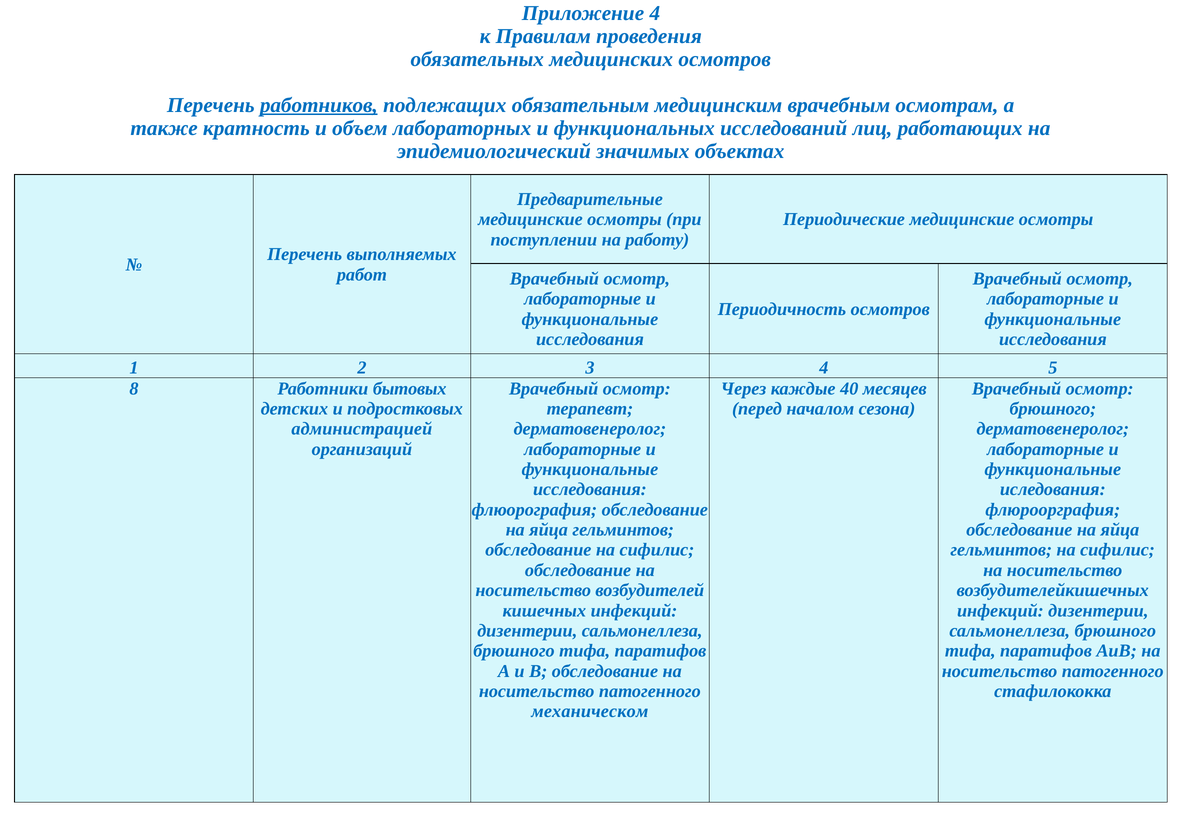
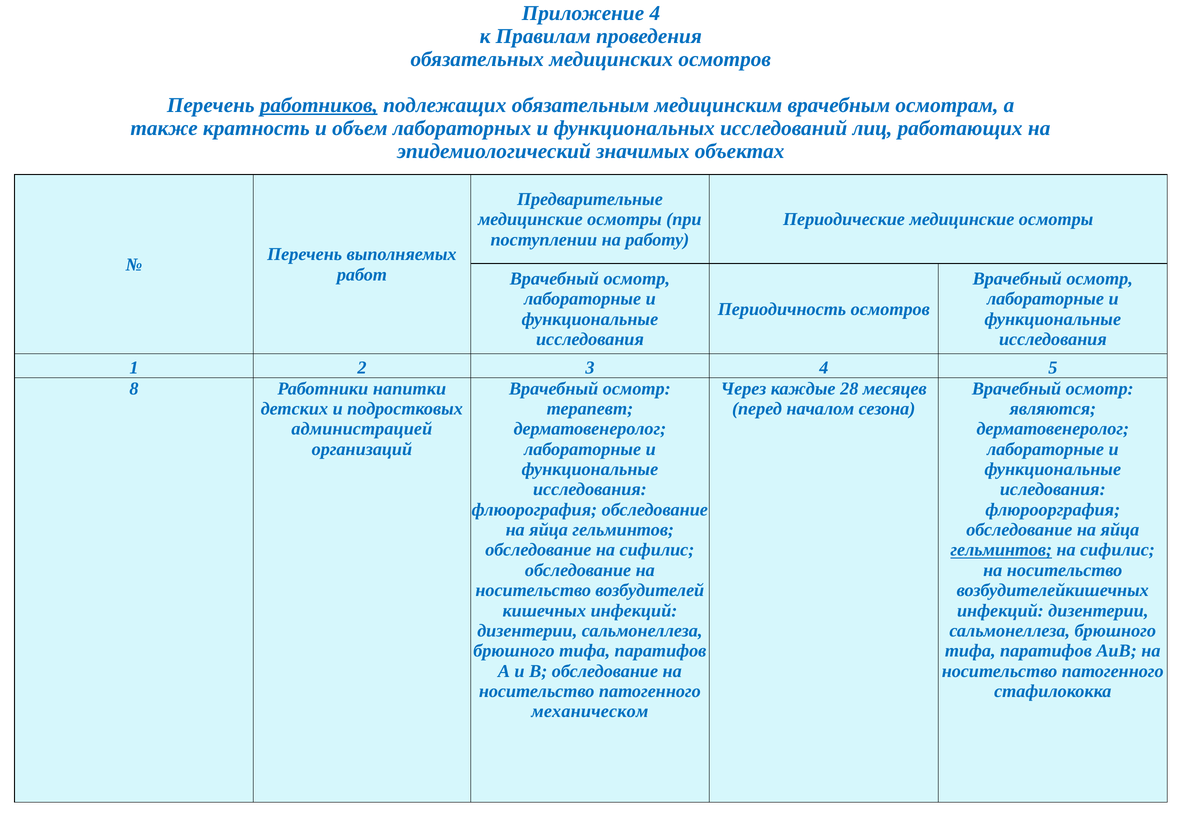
бытовых: бытовых -> напитки
40: 40 -> 28
брюшного at (1053, 409): брюшного -> являются
гельминтов at (1001, 550) underline: none -> present
